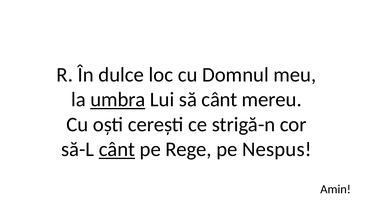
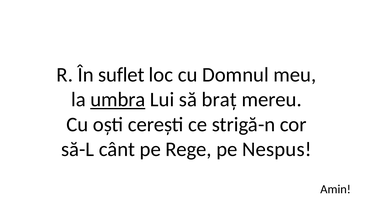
dulce: dulce -> suflet
să cânt: cânt -> braț
cânt at (117, 149) underline: present -> none
